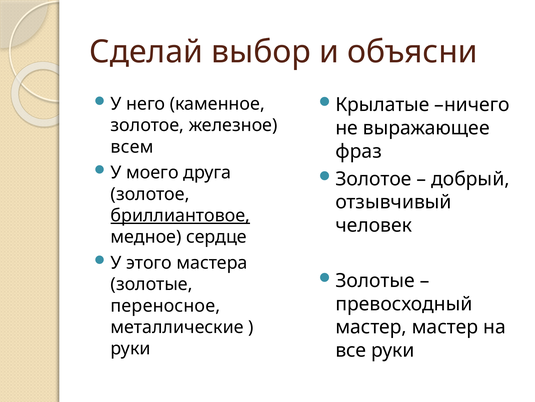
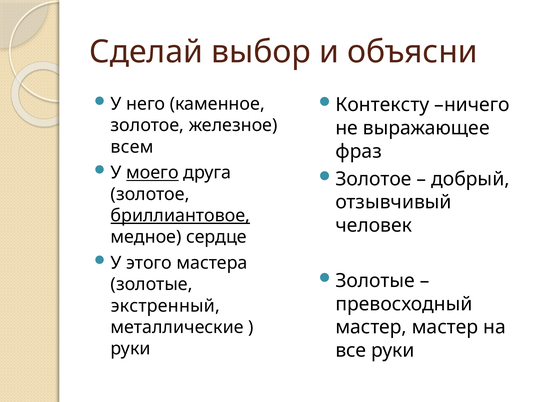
Крылатые: Крылатые -> Контексту
моего underline: none -> present
переносное: переносное -> экстренный
